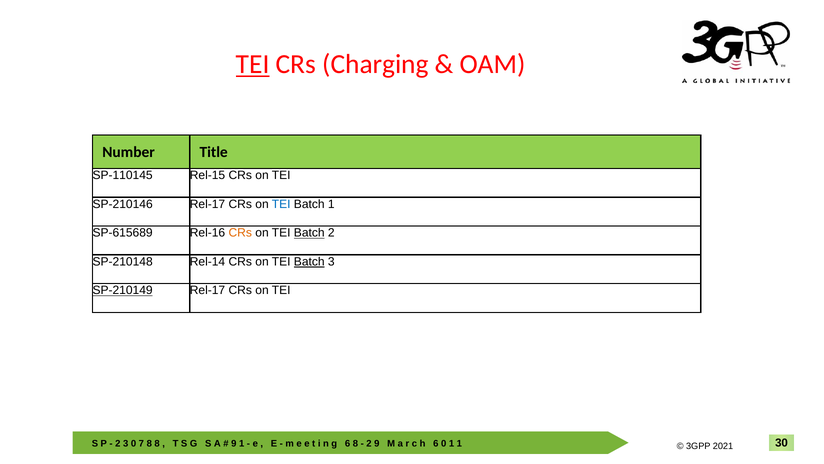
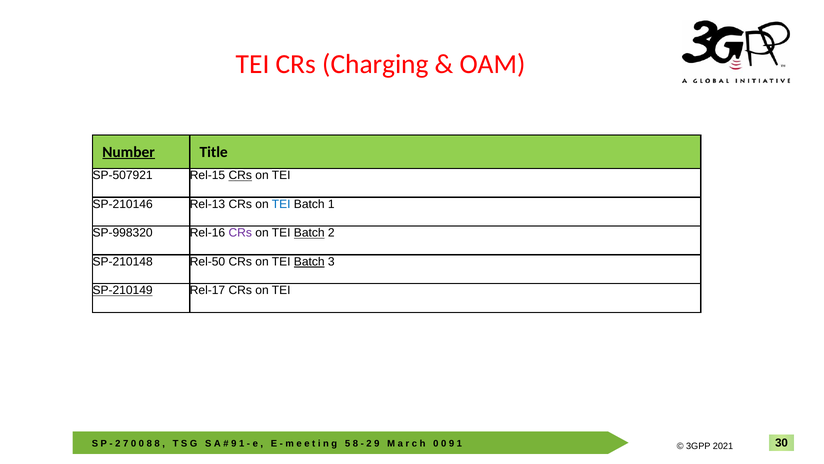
TEI at (253, 64) underline: present -> none
Number underline: none -> present
SP-110145: SP-110145 -> SP-507921
CRs at (240, 175) underline: none -> present
SP-210146 Rel-17: Rel-17 -> Rel-13
SP-615689: SP-615689 -> SP-998320
CRs at (240, 233) colour: orange -> purple
Rel-14: Rel-14 -> Rel-50
2 3: 3 -> 7
7 at (141, 443): 7 -> 0
6 at (348, 443): 6 -> 5
6 at (436, 443): 6 -> 0
1 at (452, 443): 1 -> 9
